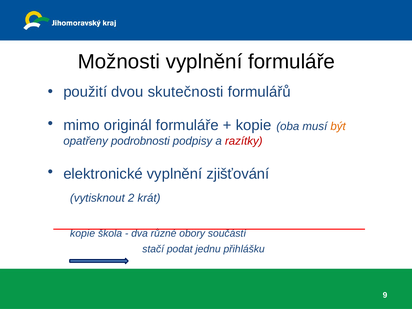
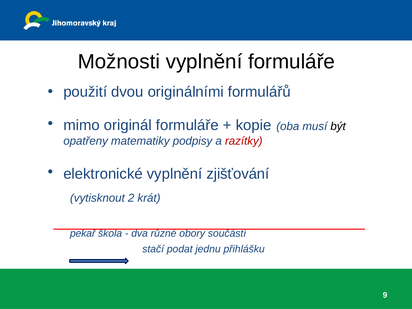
skutečnosti: skutečnosti -> originálními
být colour: orange -> black
podrobnosti: podrobnosti -> matematiky
kopie at (83, 234): kopie -> pekař
